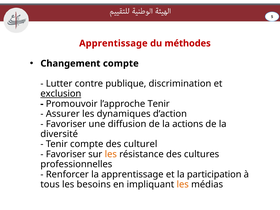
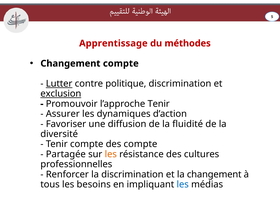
Lutter underline: none -> present
publique: publique -> politique
actions: actions -> fluidité
des culturel: culturel -> compte
Favoriser at (66, 154): Favoriser -> Partagée
la apprentissage: apprentissage -> discrimination
la participation: participation -> changement
les at (183, 184) colour: orange -> blue
